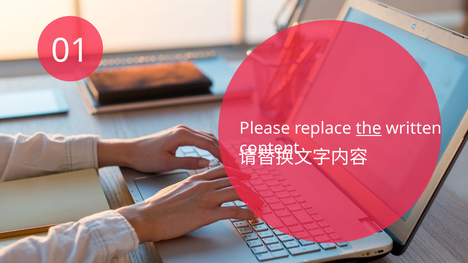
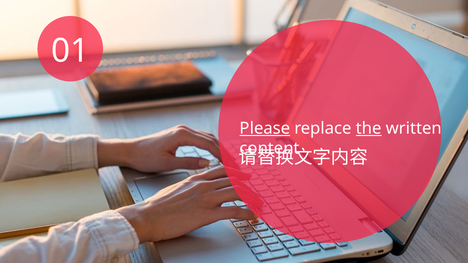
Please underline: none -> present
